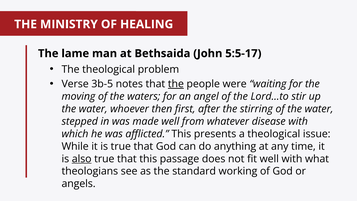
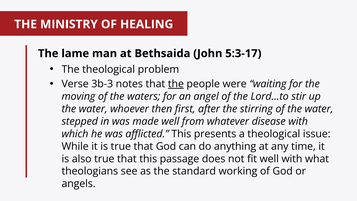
5:5-17: 5:5-17 -> 5:3-17
3b-5: 3b-5 -> 3b-3
also underline: present -> none
